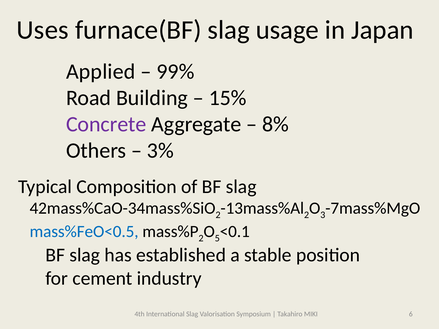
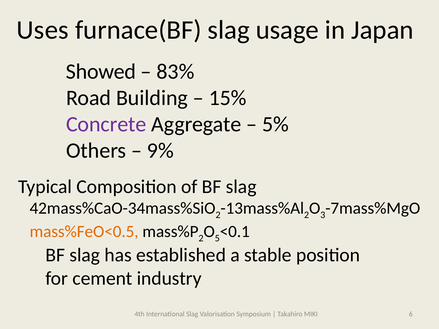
Applied: Applied -> Showed
99%: 99% -> 83%
8%: 8% -> 5%
3%: 3% -> 9%
mass%FeO<0.5 colour: blue -> orange
